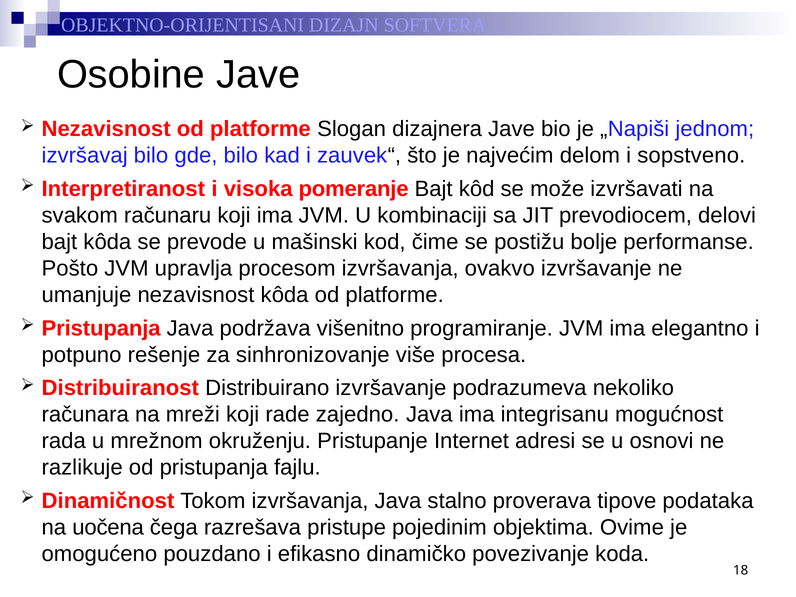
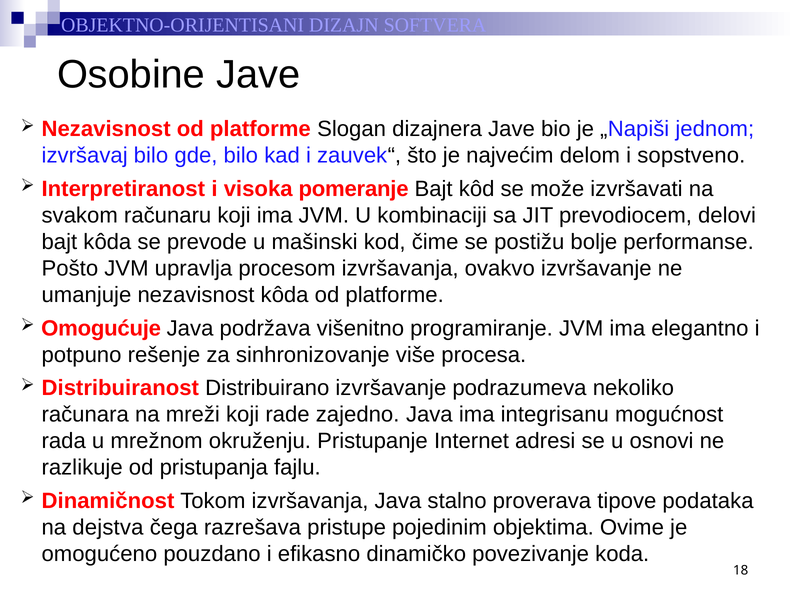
Pristupanja at (101, 328): Pristupanja -> Omogućuje
uočena: uočena -> dejstva
